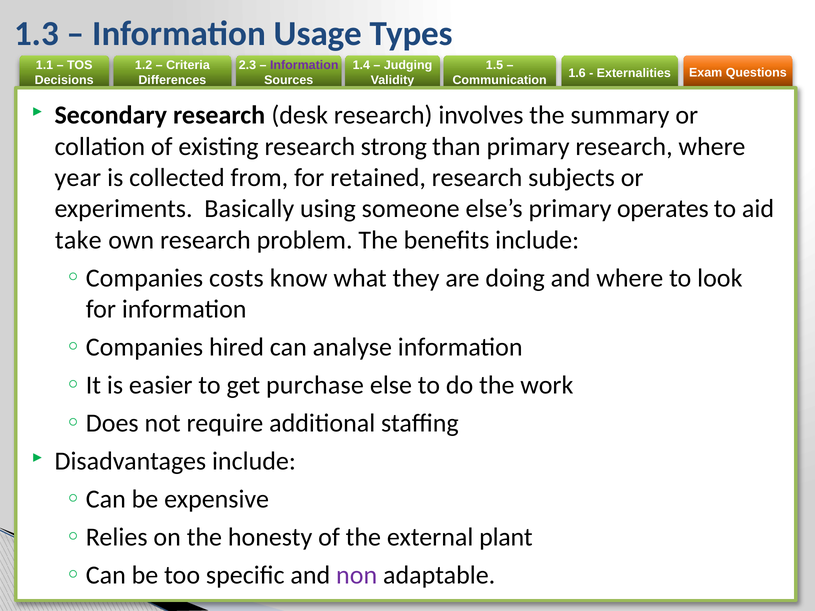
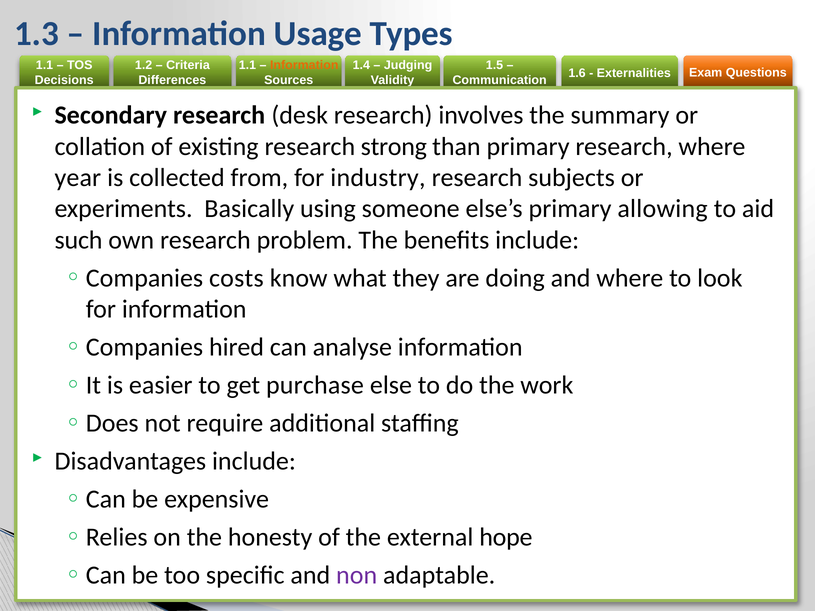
2.3 at (247, 65): 2.3 -> 1.1
Information at (304, 65) colour: purple -> orange
retained: retained -> industry
operates: operates -> allowing
take: take -> such
plant: plant -> hope
